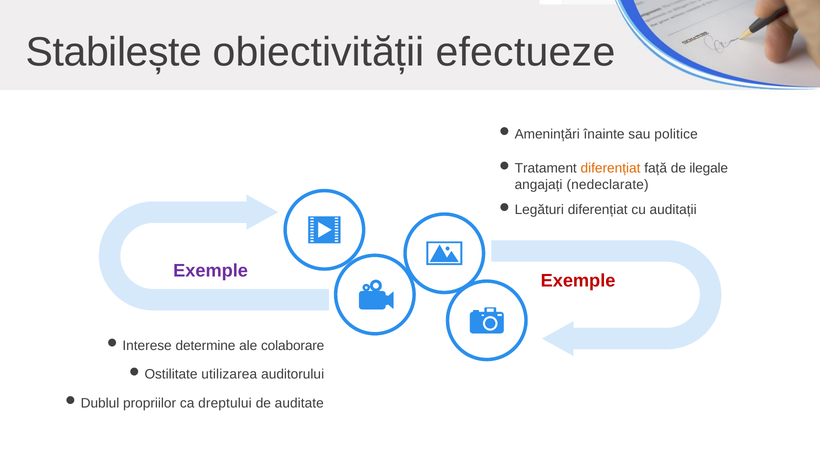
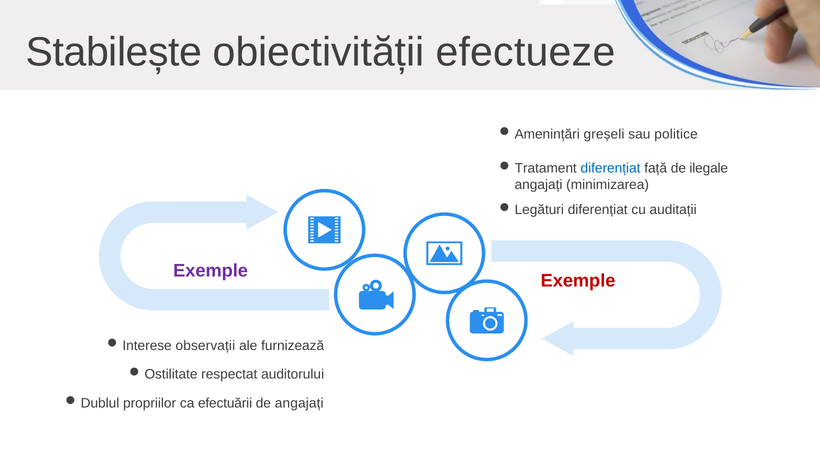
înainte: înainte -> greșeli
diferențiat at (611, 169) colour: orange -> blue
nedeclarate: nedeclarate -> minimizarea
determine: determine -> observații
colaborare: colaborare -> furnizează
utilizarea: utilizarea -> respectat
dreptului: dreptului -> efectuării
de auditate: auditate -> angajați
